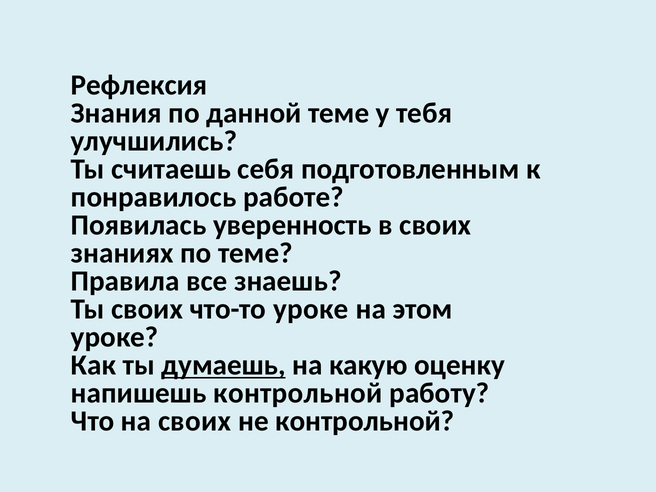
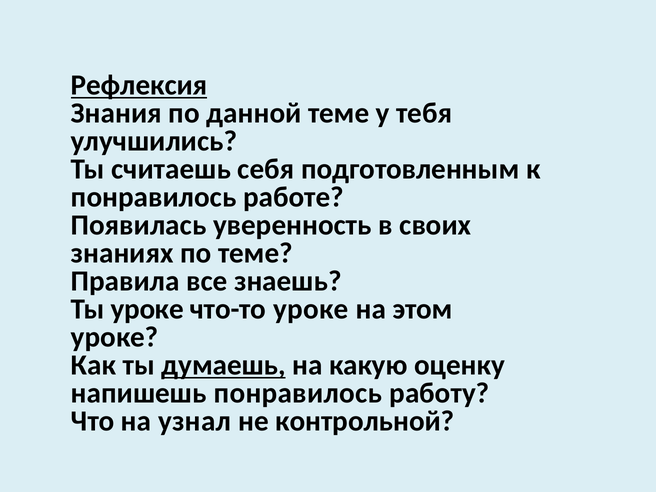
Рефлексия underline: none -> present
Ты своих: своих -> уроке
напишешь контрольной: контрольной -> понравилось
на своих: своих -> узнал
